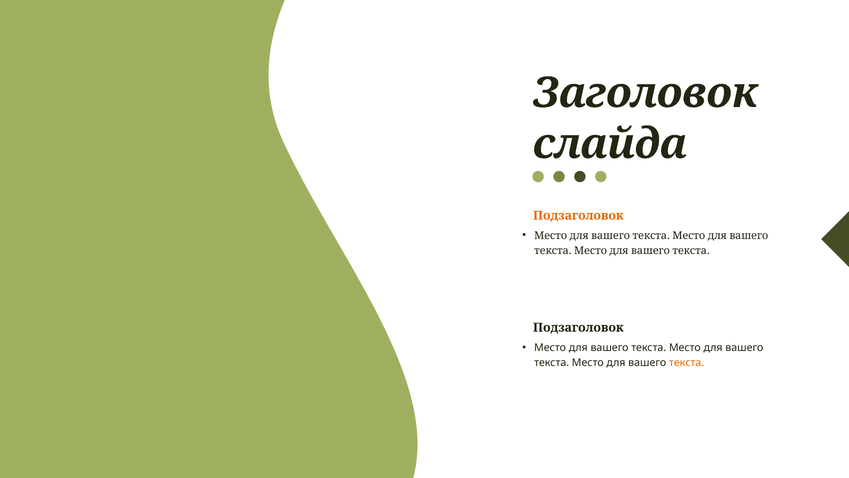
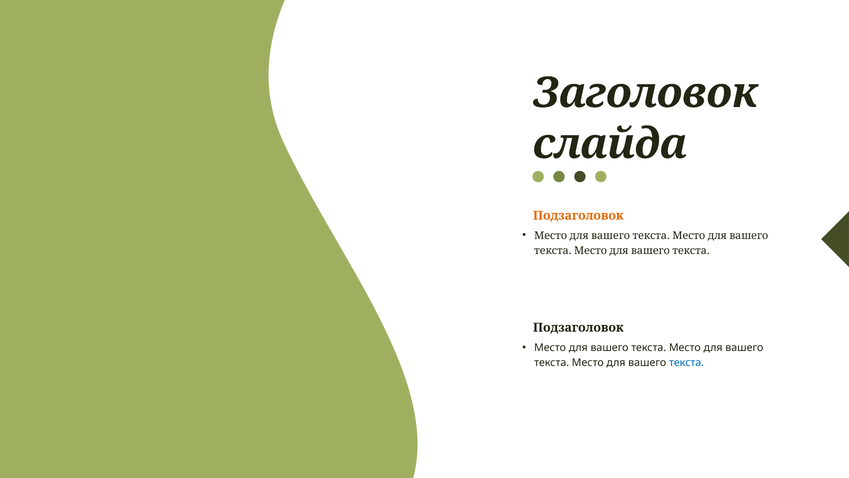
текста at (687, 363) colour: orange -> blue
